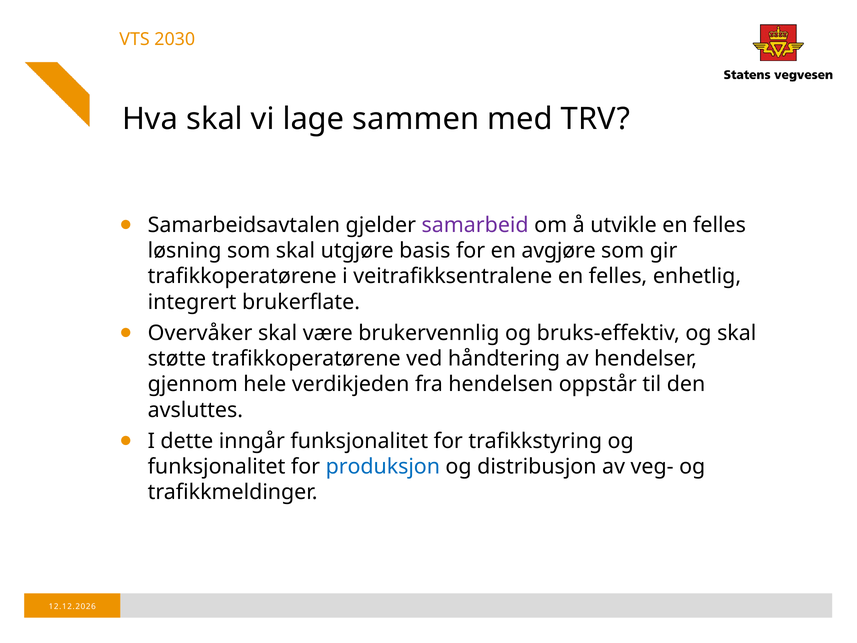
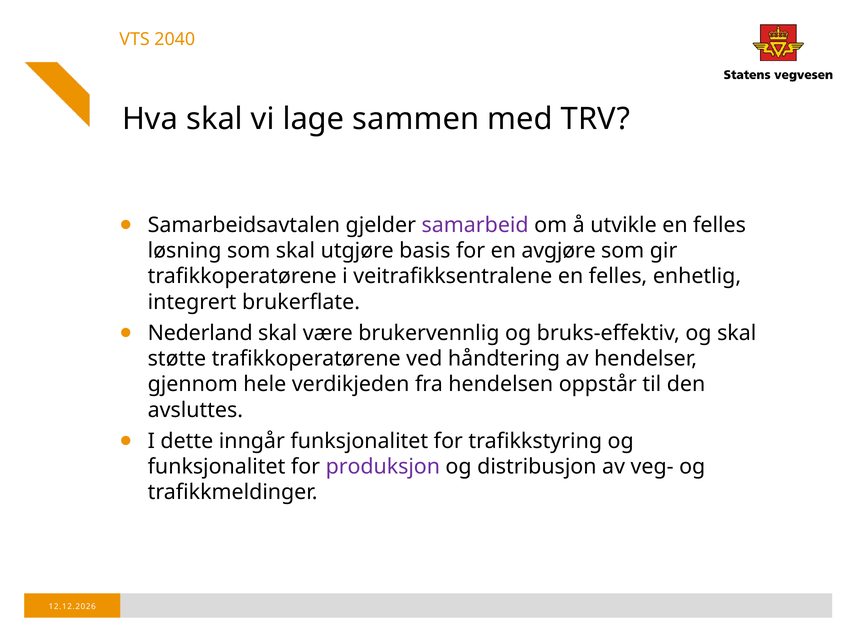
2030: 2030 -> 2040
Overvåker: Overvåker -> Nederland
produksjon colour: blue -> purple
